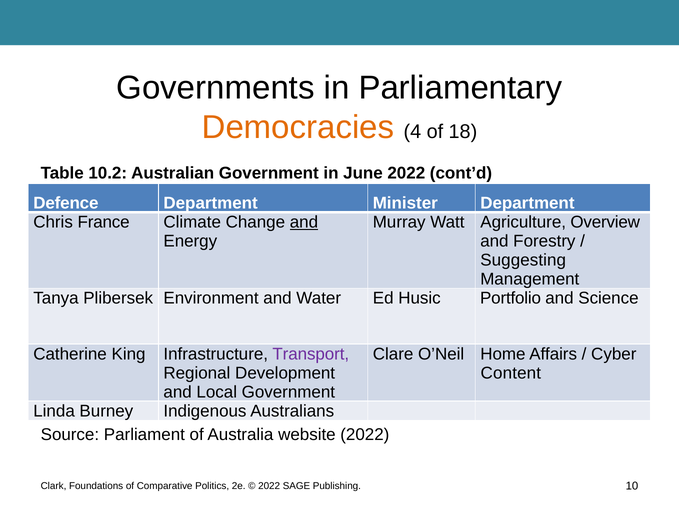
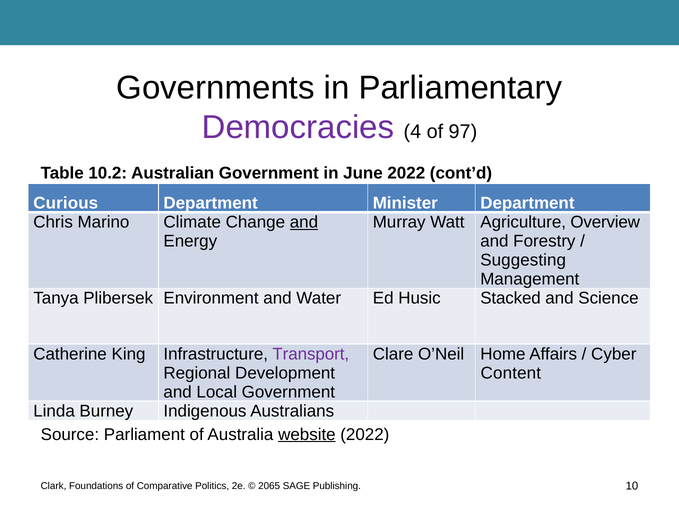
Democracies colour: orange -> purple
18: 18 -> 97
Defence: Defence -> Curious
France: France -> Marino
Portfolio: Portfolio -> Stacked
website underline: none -> present
2022 at (269, 486): 2022 -> 2065
